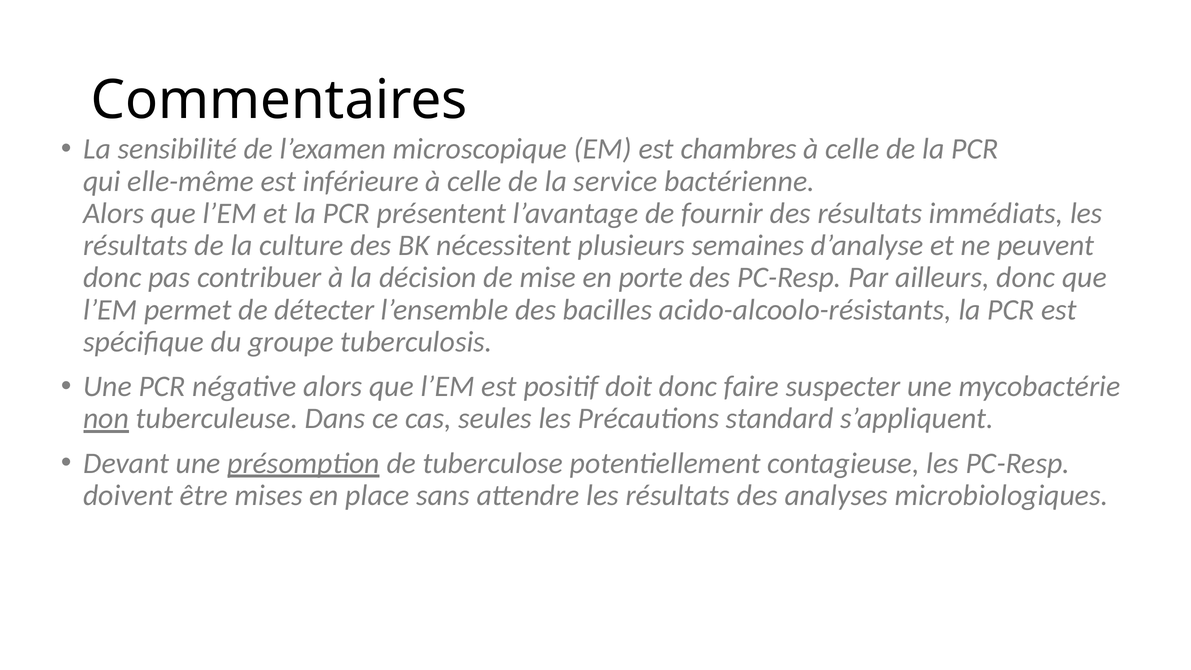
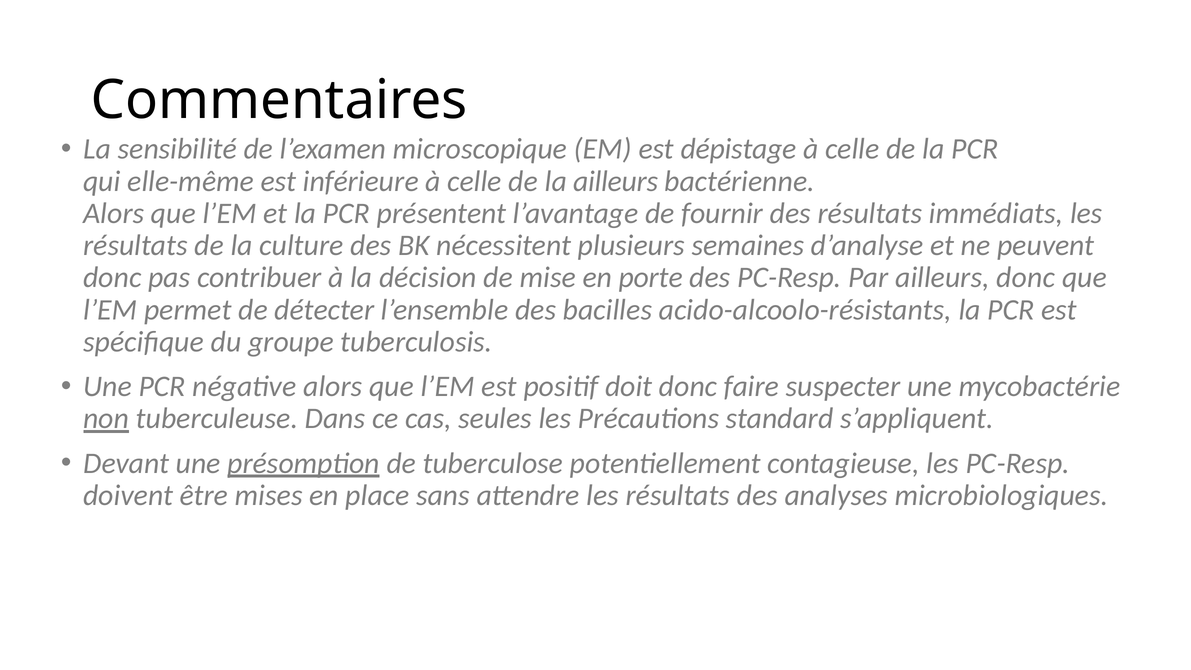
chambres: chambres -> dépistage
la service: service -> ailleurs
